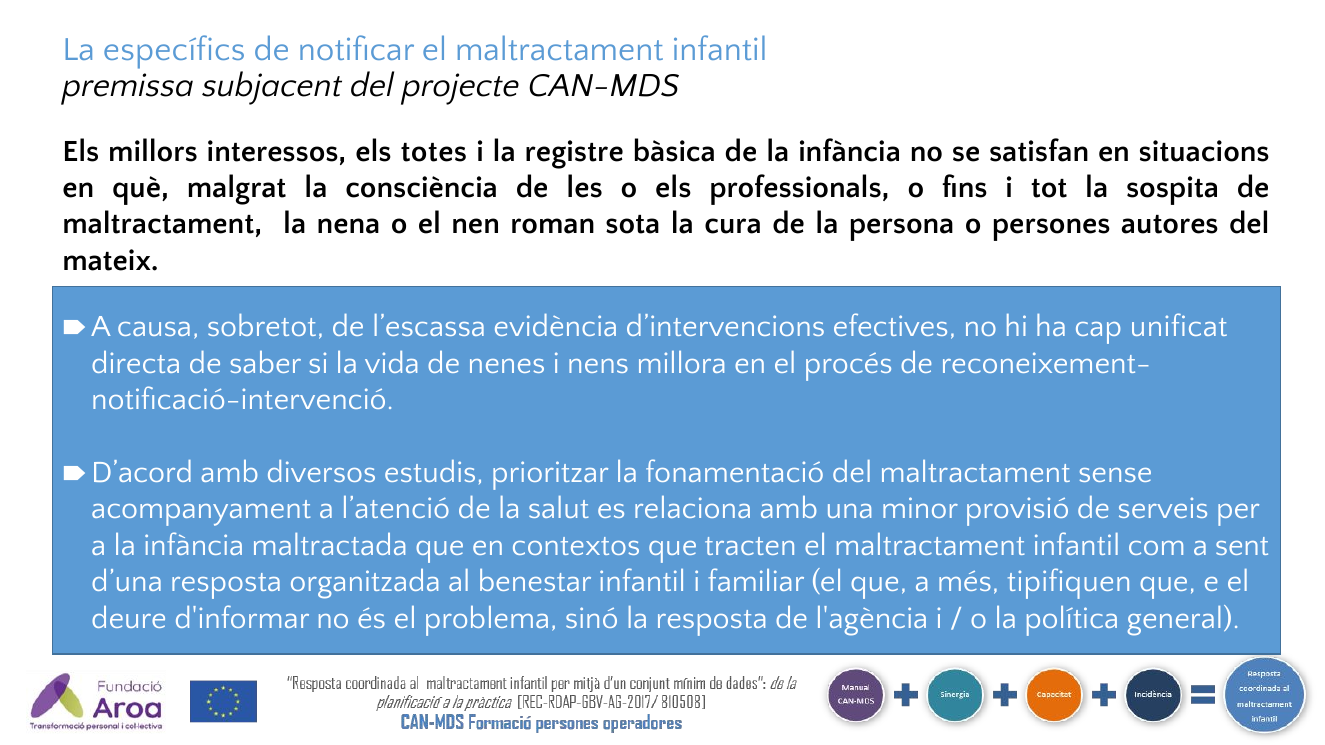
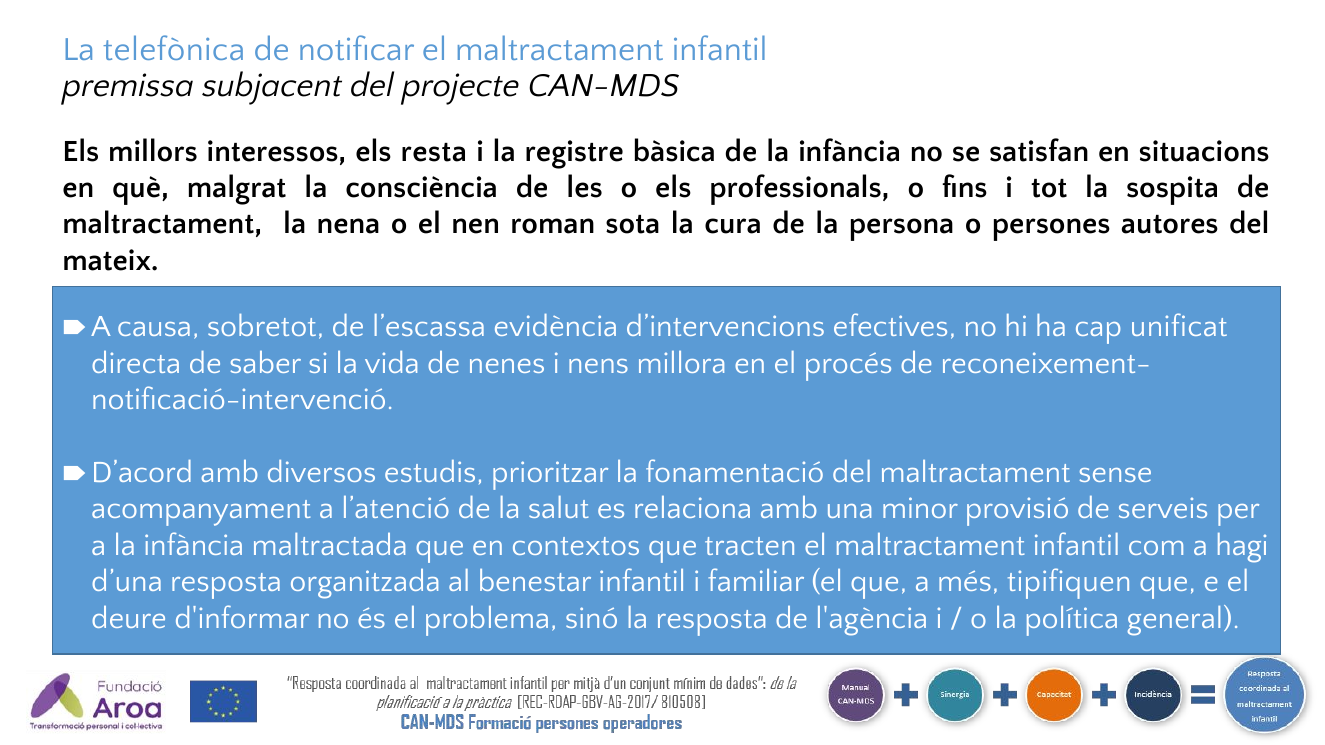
específics: específics -> telefònica
totes: totes -> resta
sent: sent -> hagi
